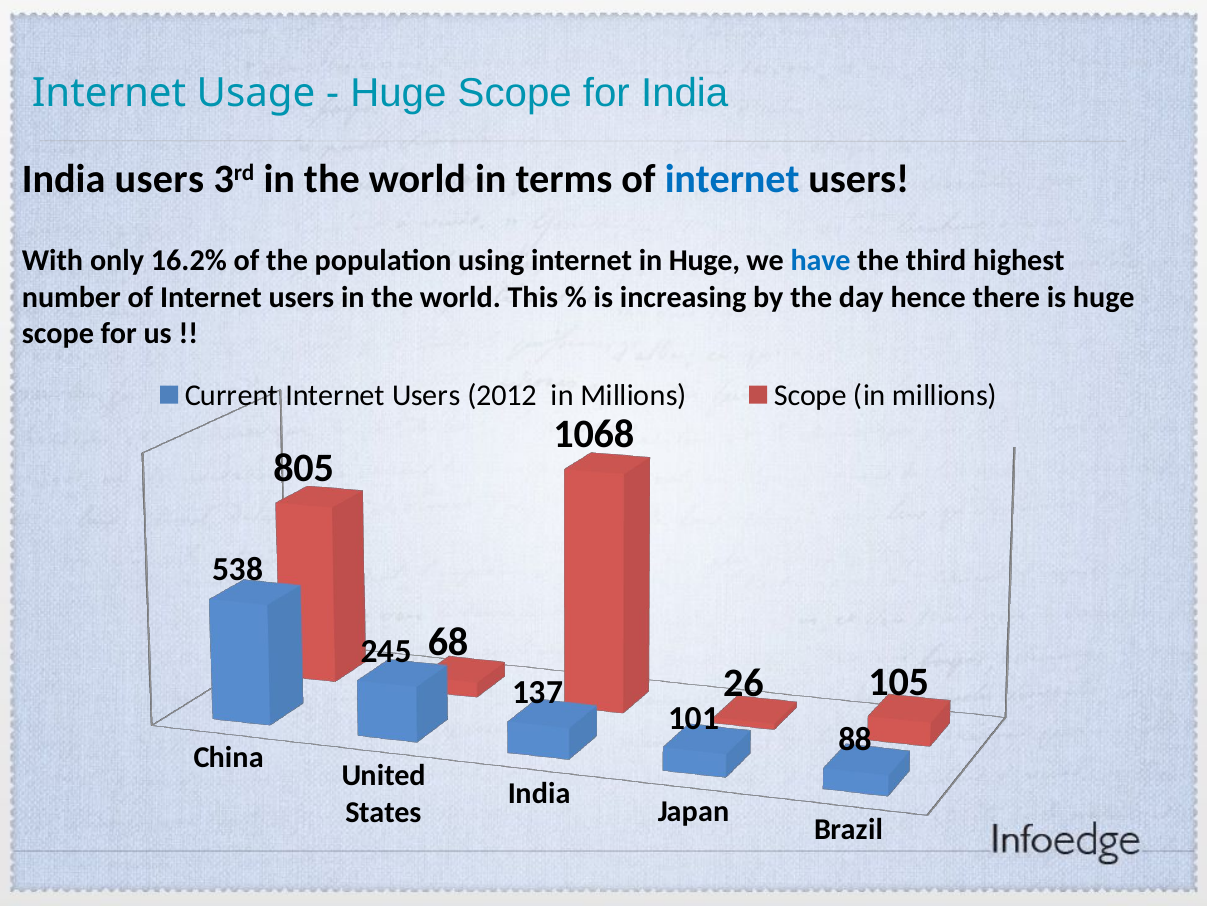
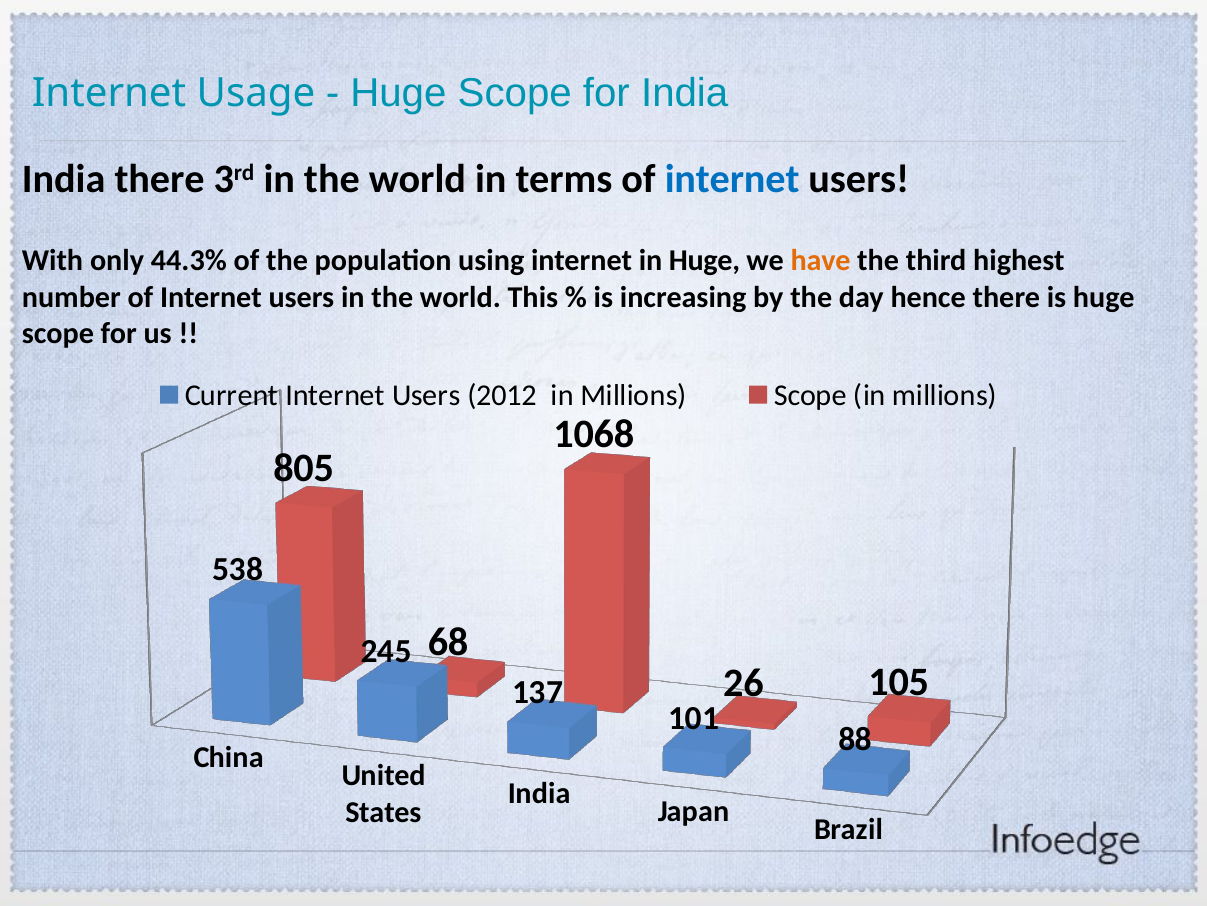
India users: users -> there
16.2%: 16.2% -> 44.3%
have colour: blue -> orange
